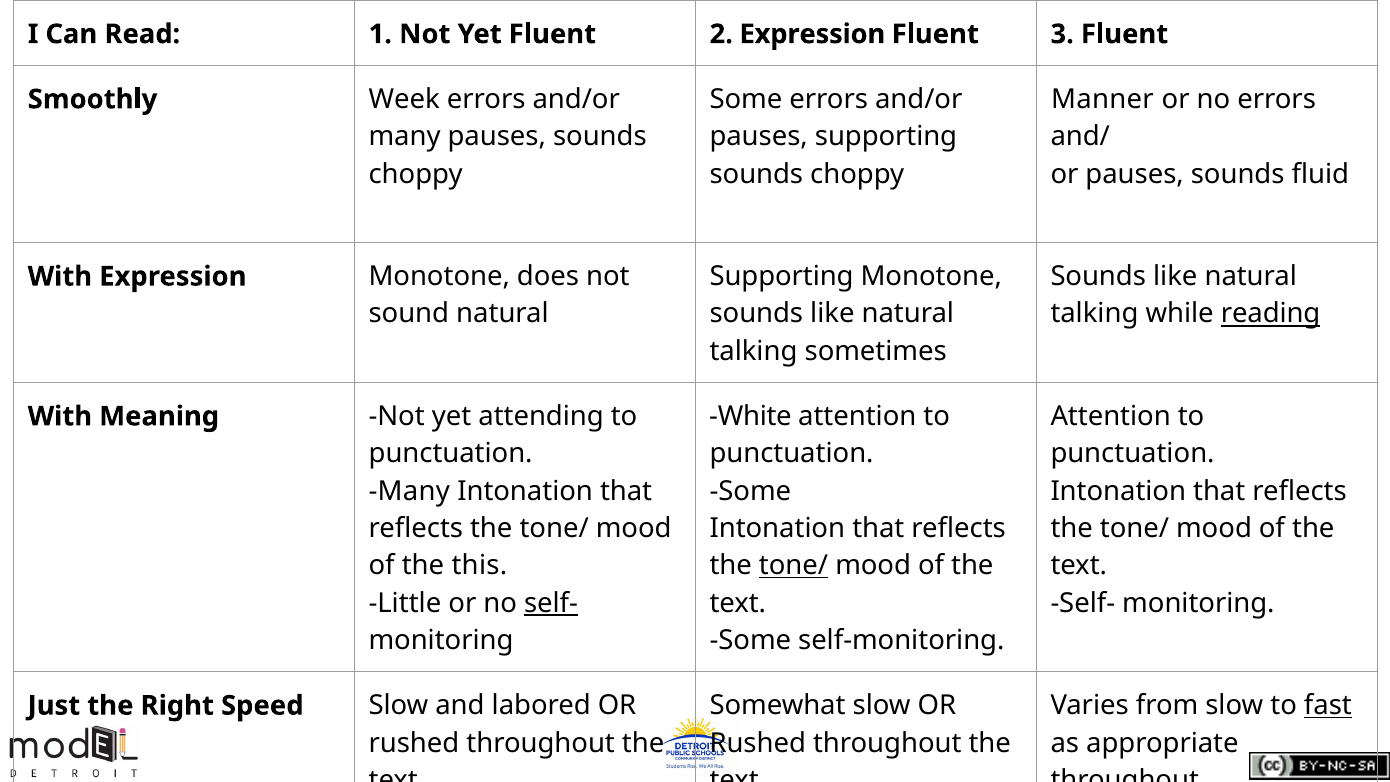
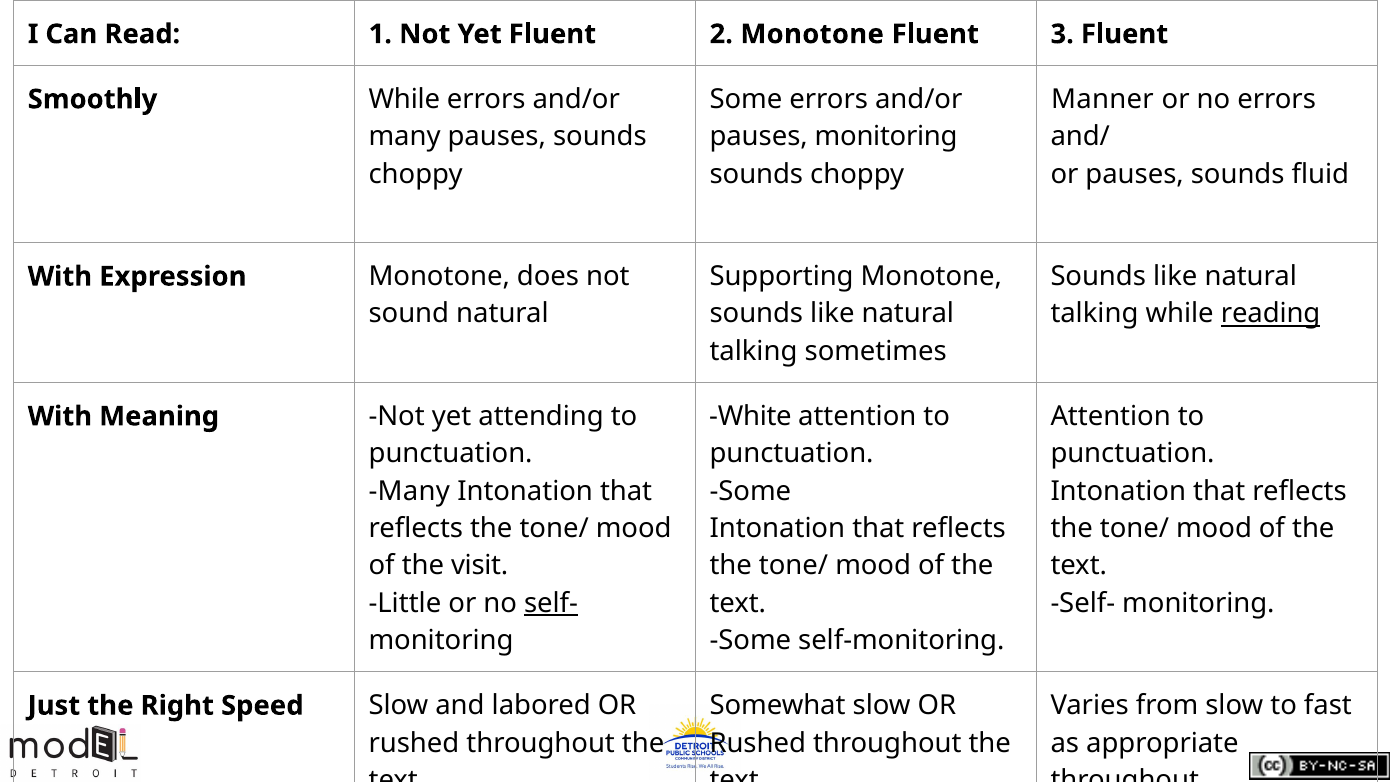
2 Expression: Expression -> Monotone
Smoothly Week: Week -> While
pauses supporting: supporting -> monitoring
this: this -> visit
tone/ at (794, 566) underline: present -> none
fast underline: present -> none
